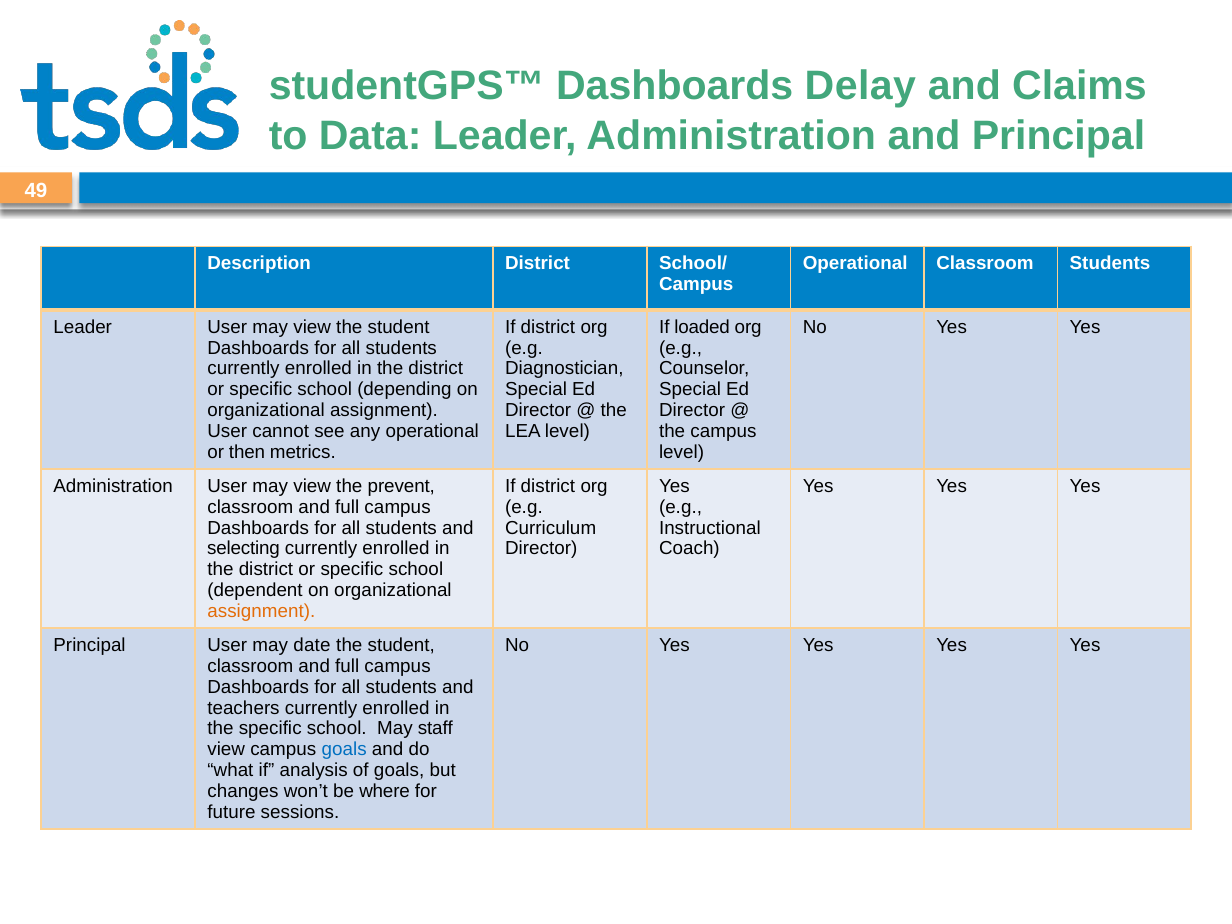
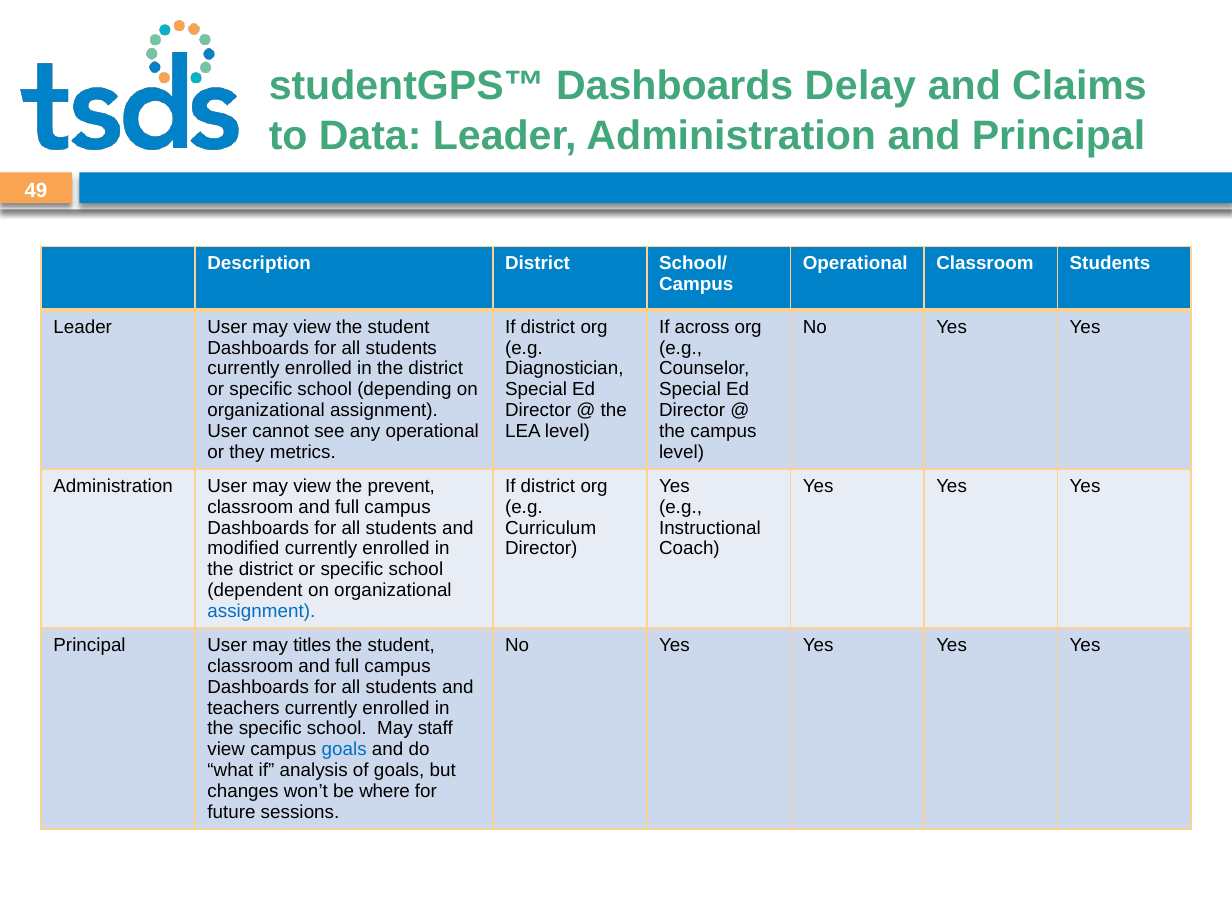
loaded: loaded -> across
then: then -> they
selecting: selecting -> modified
assignment at (261, 612) colour: orange -> blue
date: date -> titles
